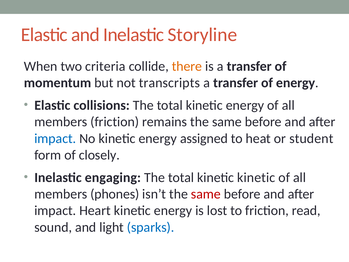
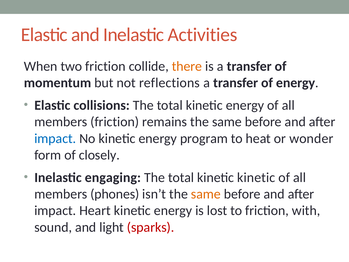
Storyline: Storyline -> Activities
two criteria: criteria -> friction
transcripts: transcripts -> reflections
assigned: assigned -> program
student: student -> wonder
same at (206, 194) colour: red -> orange
read: read -> with
sparks colour: blue -> red
